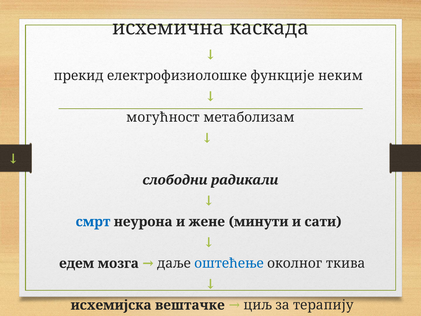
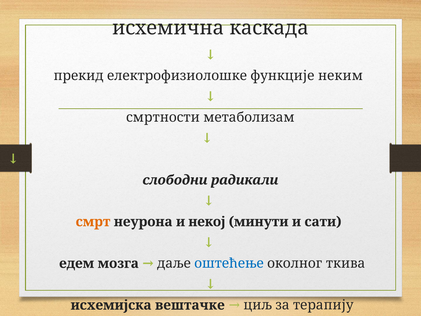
могућност: могућност -> смртности
смрт colour: blue -> orange
жене: жене -> некој
